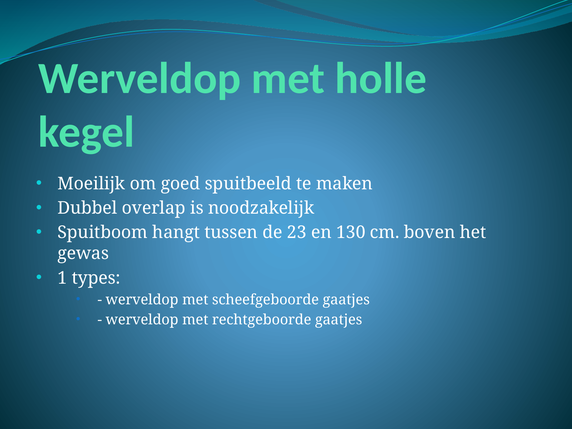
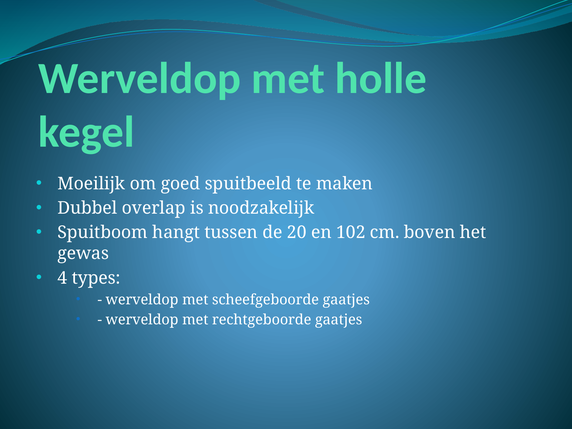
23: 23 -> 20
130: 130 -> 102
1: 1 -> 4
